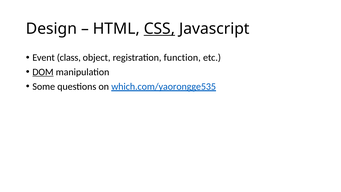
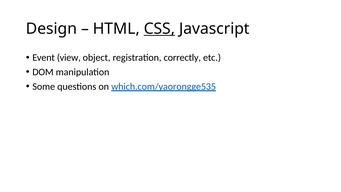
class: class -> view
function: function -> correctly
DOM underline: present -> none
